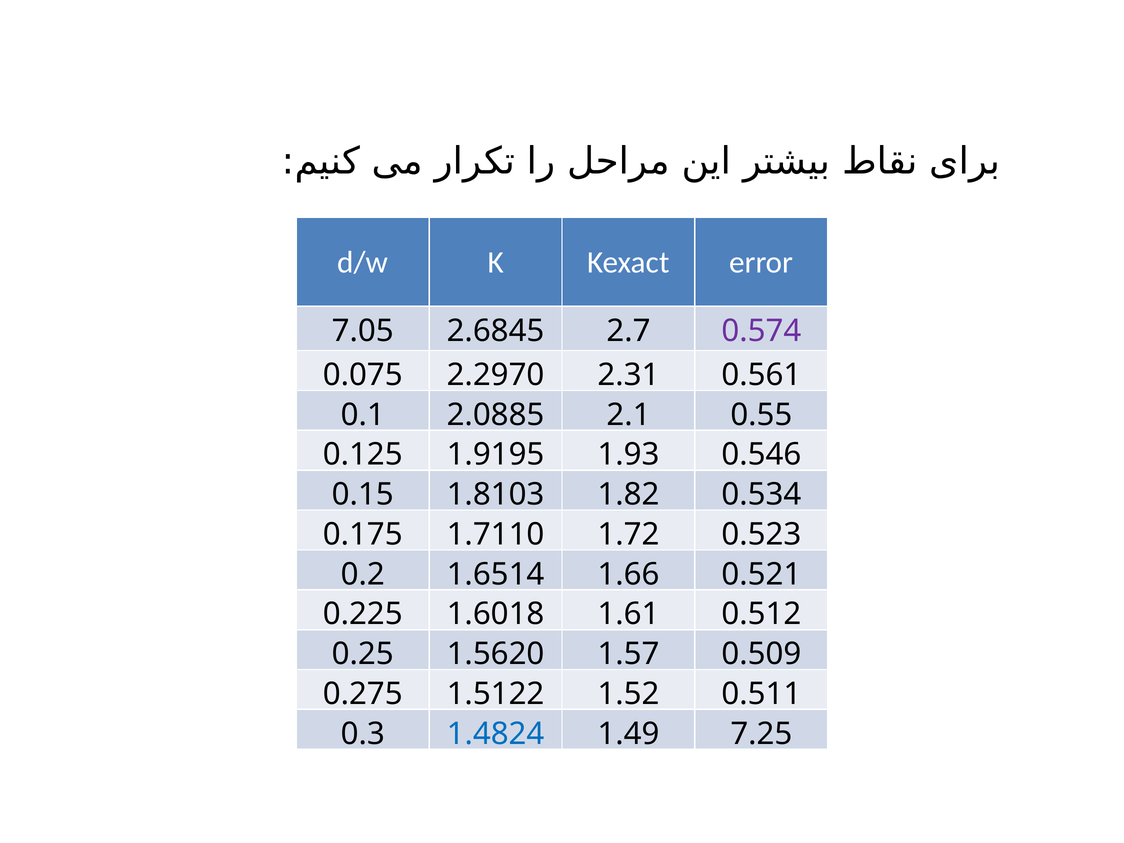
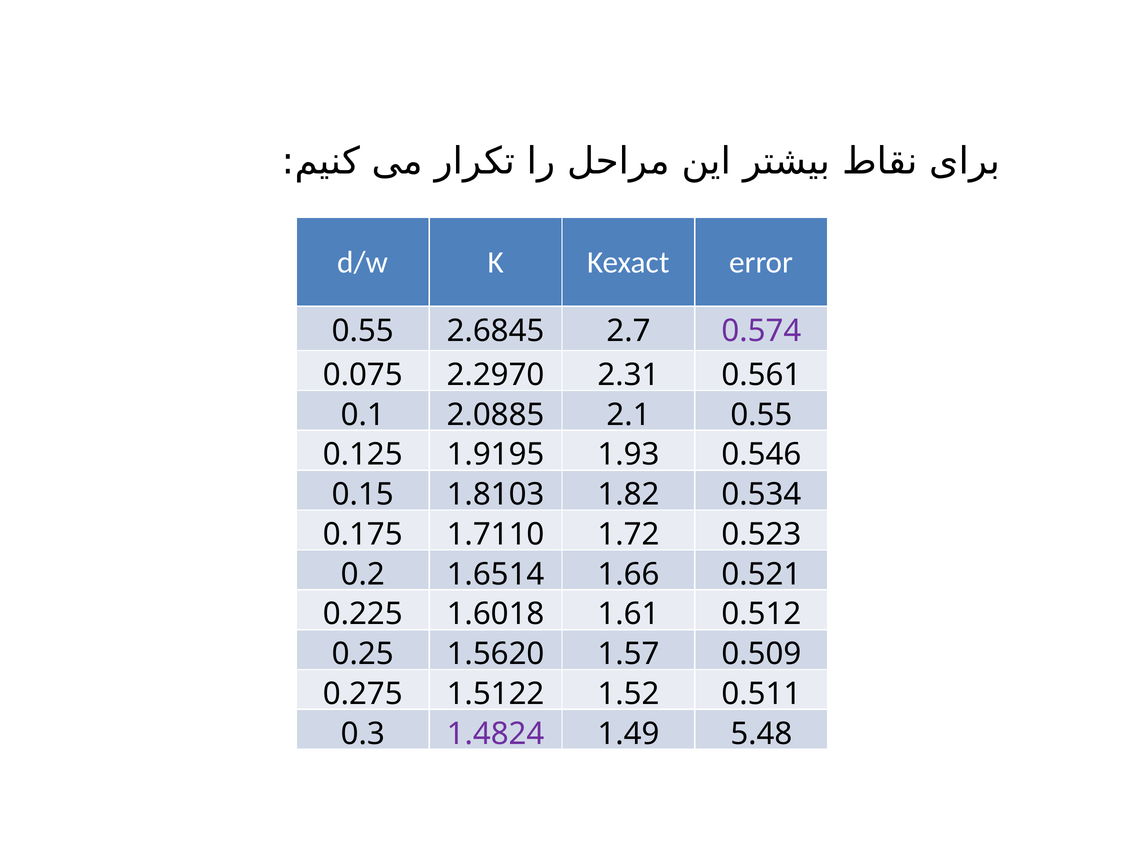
7.05 at (363, 331): 7.05 -> 0.55
1.4824 colour: blue -> purple
7.25: 7.25 -> 5.48
